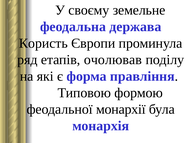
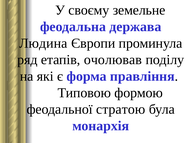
Користь: Користь -> Людина
монархії: монархії -> стратою
